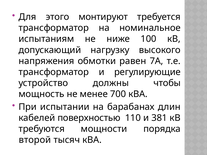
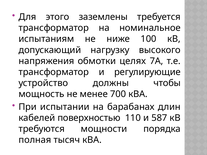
монтируют: монтируют -> заземлены
равен: равен -> целях
381: 381 -> 587
второй: второй -> полная
